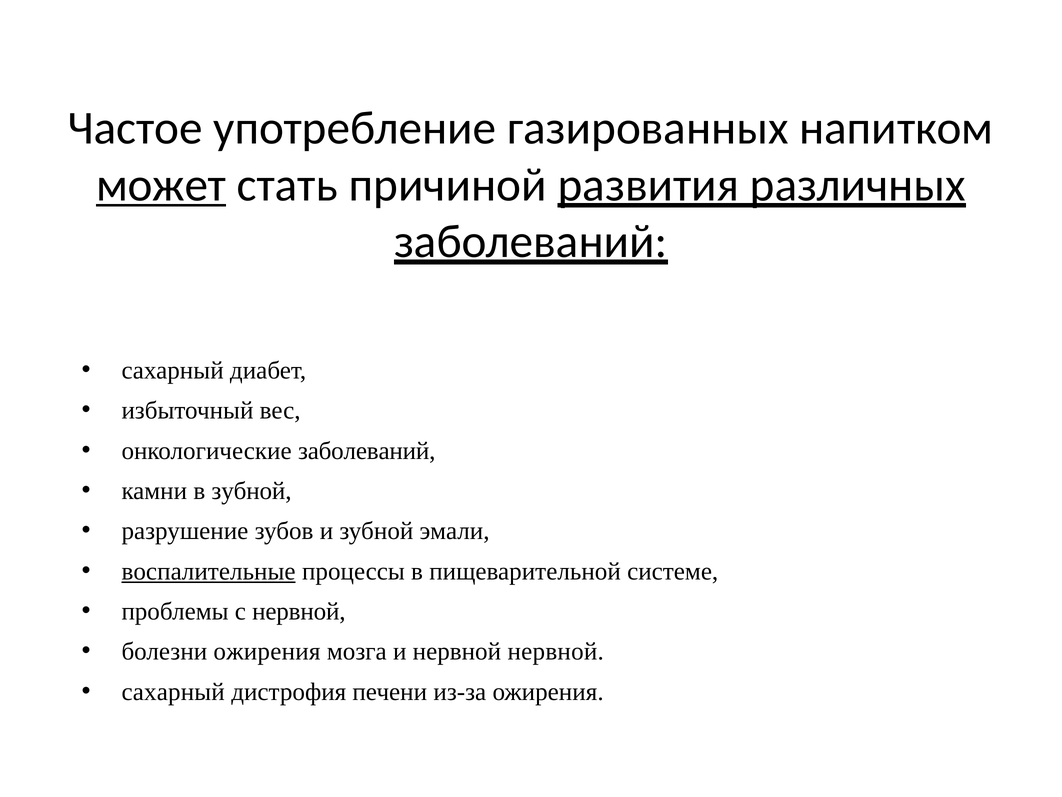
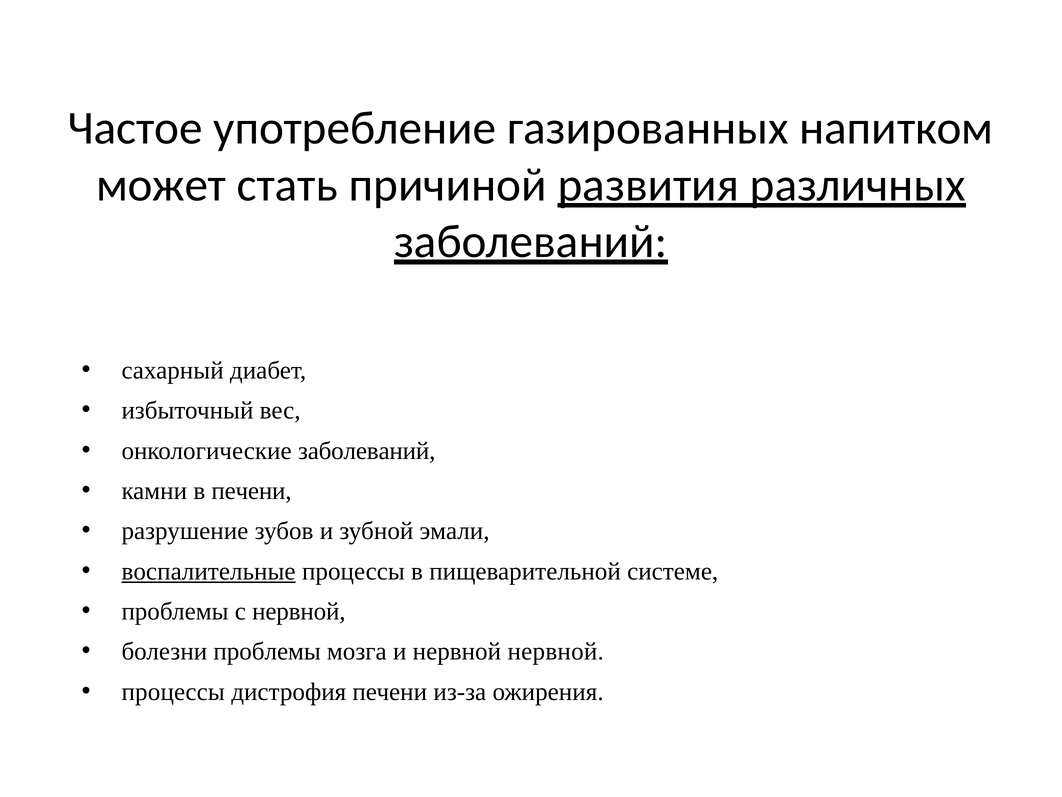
может underline: present -> none
в зубной: зубной -> печени
болезни ожирения: ожирения -> проблемы
сахарный at (173, 691): сахарный -> процессы
